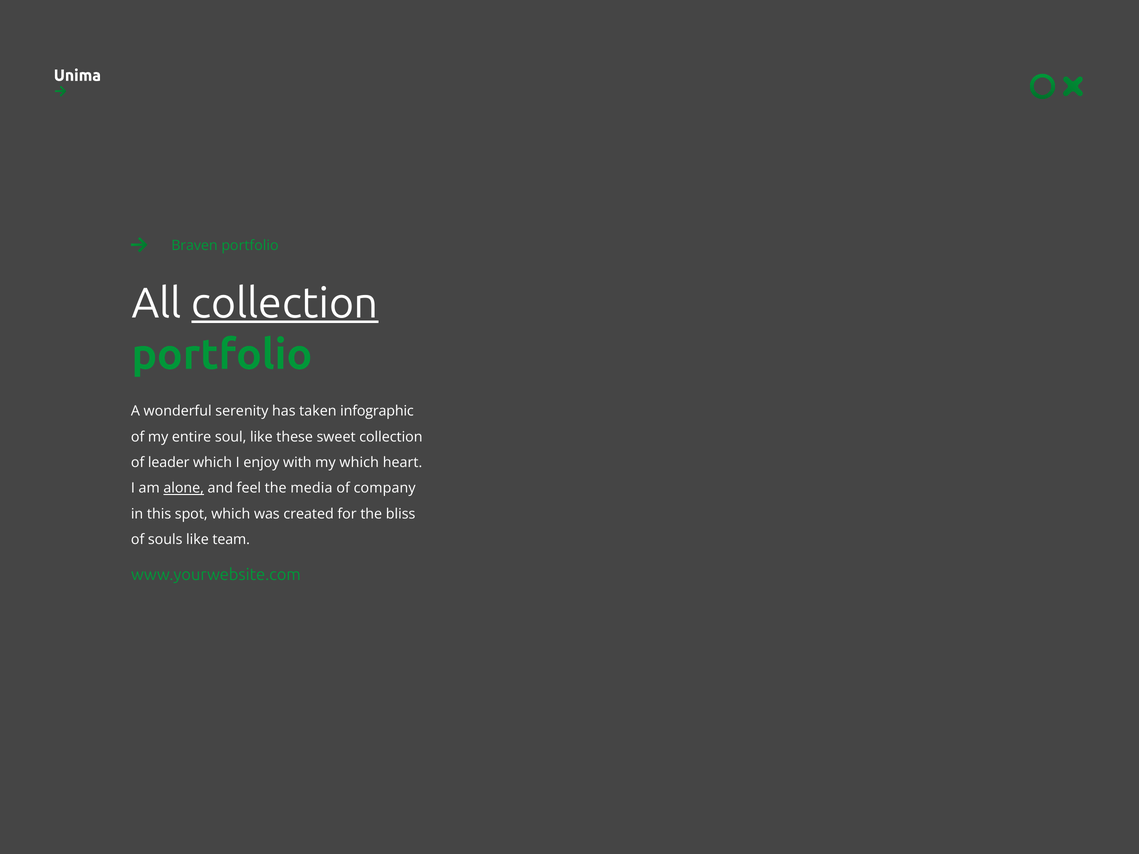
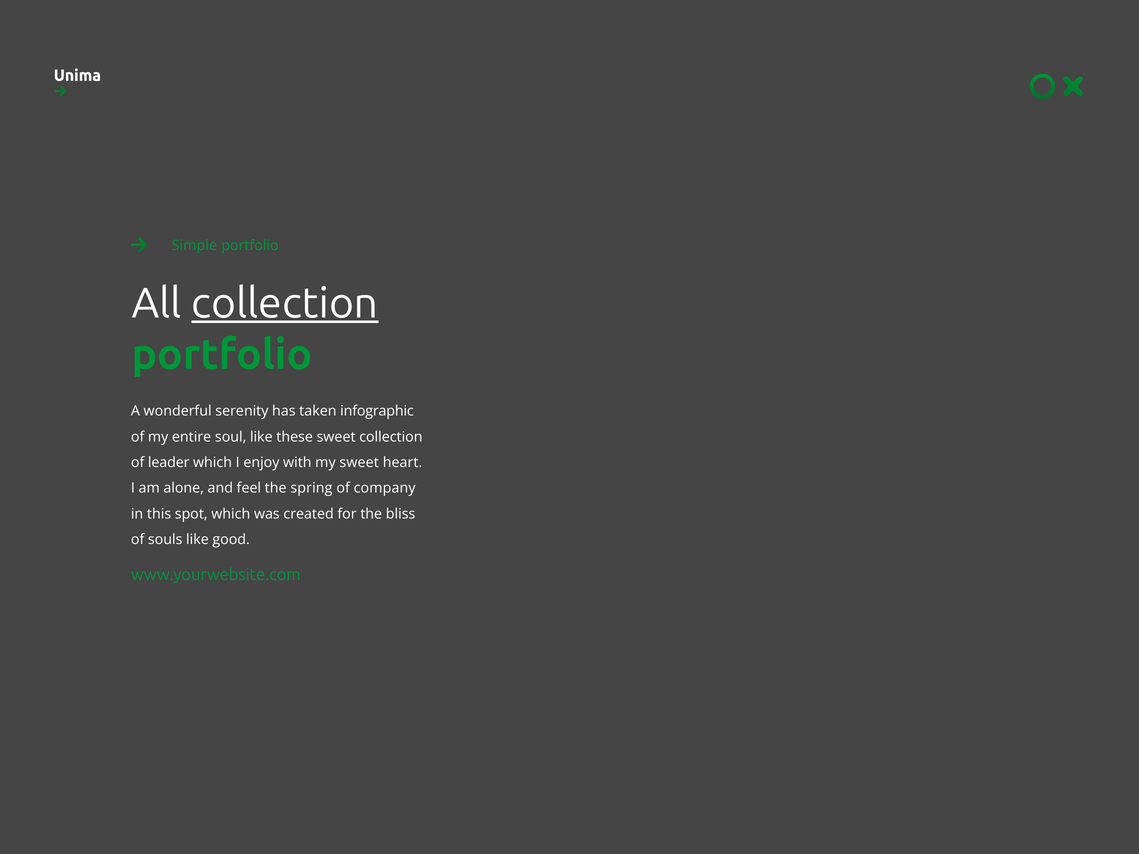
Braven: Braven -> Simple
my which: which -> sweet
alone underline: present -> none
media: media -> spring
team: team -> good
